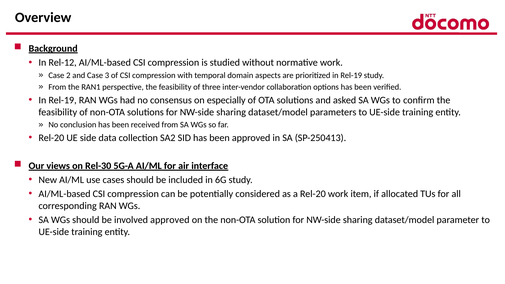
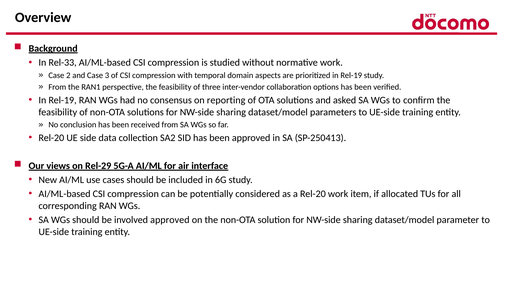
Rel-12: Rel-12 -> Rel-33
especially: especially -> reporting
Rel-30: Rel-30 -> Rel-29
